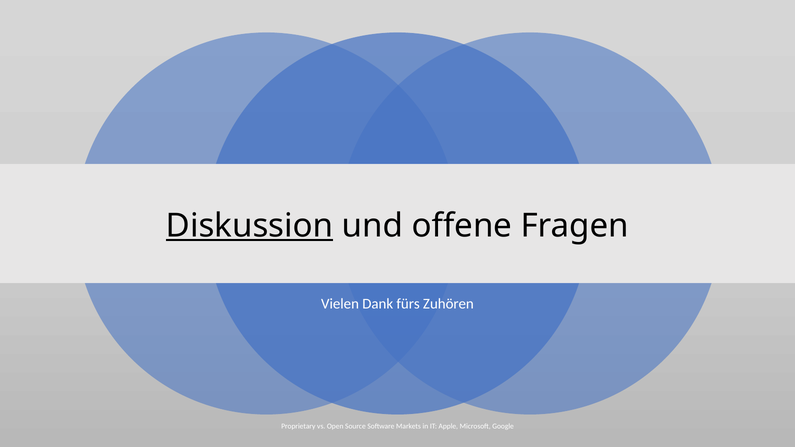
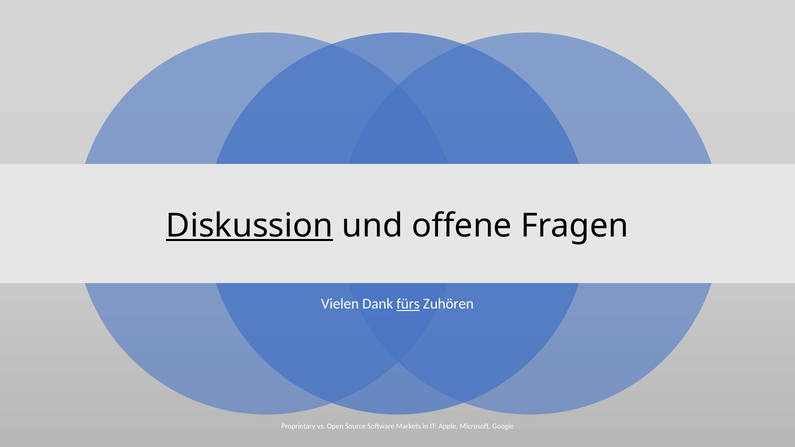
fürs underline: none -> present
